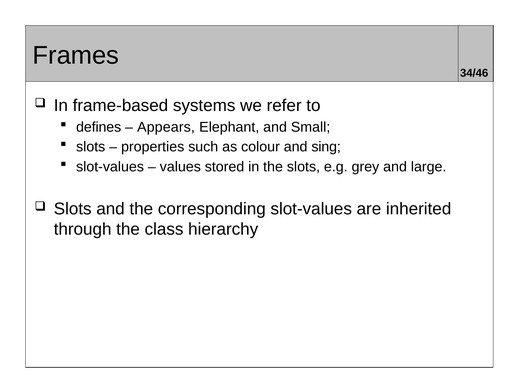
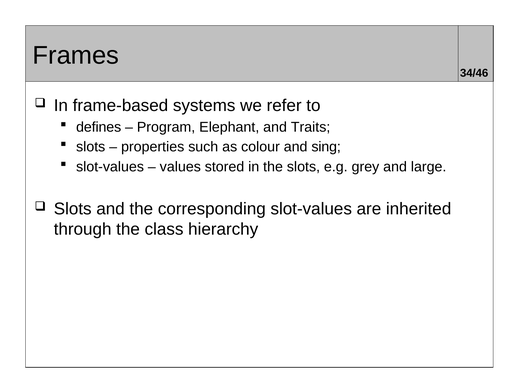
Appears: Appears -> Program
Small: Small -> Traits
